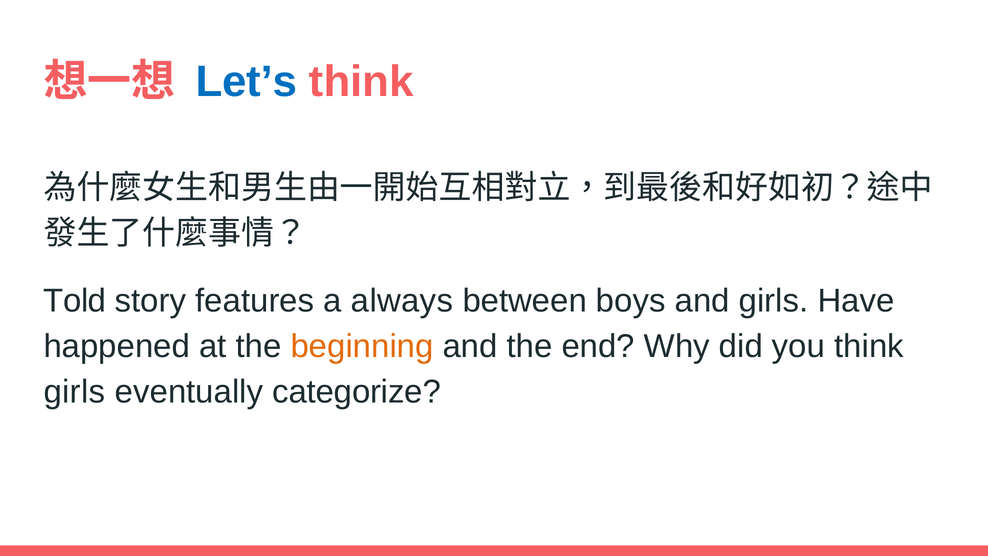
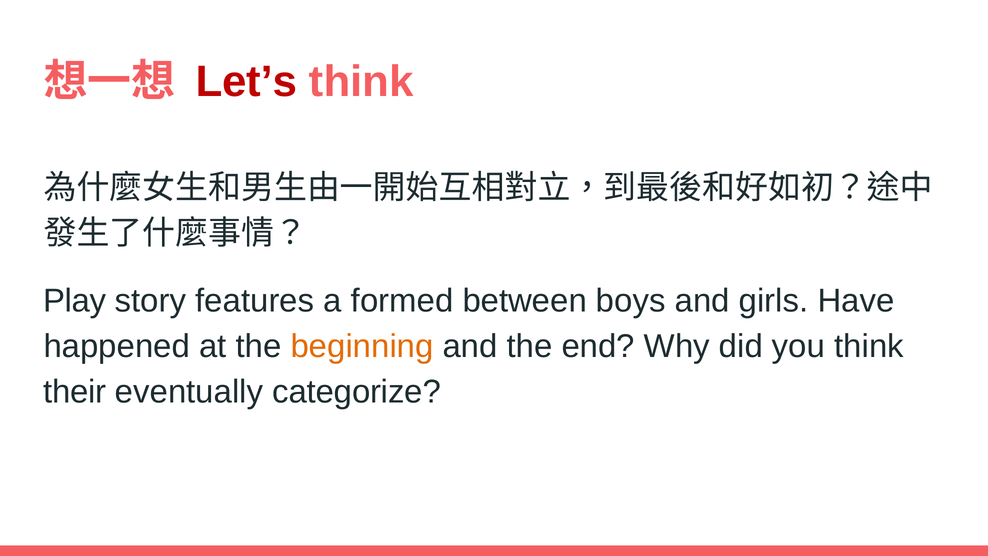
Let’s colour: blue -> red
Told: Told -> Play
always: always -> formed
girls at (75, 392): girls -> their
